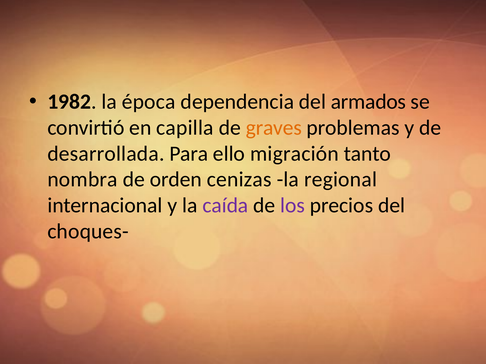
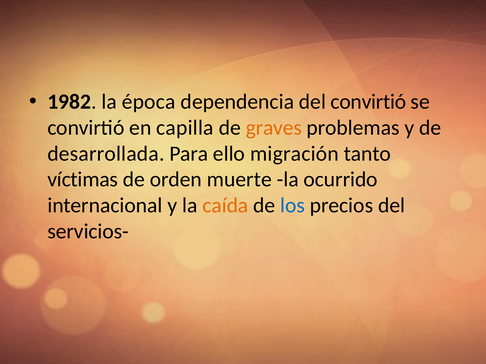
del armados: armados -> convirtió
nombra: nombra -> víctimas
cenizas: cenizas -> muerte
regional: regional -> ocurrido
caída colour: purple -> orange
los colour: purple -> blue
choques-: choques- -> servicios-
